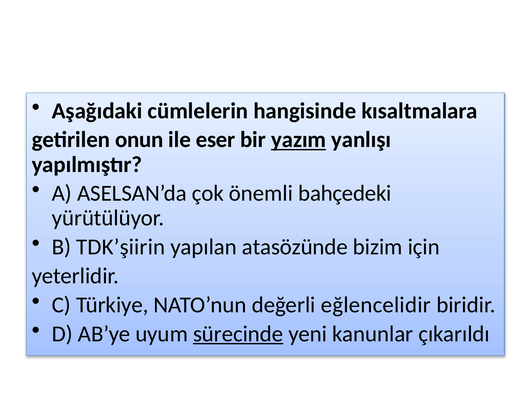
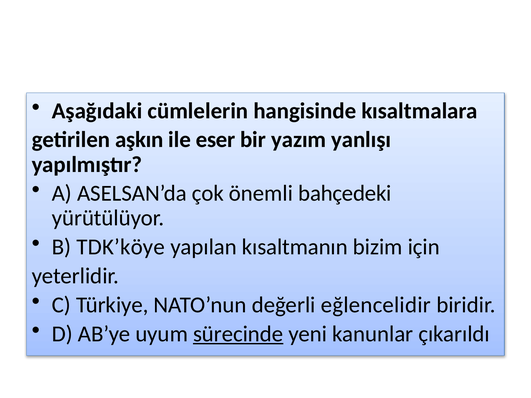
onun: onun -> aşkın
yazım underline: present -> none
TDK’şiirin: TDK’şiirin -> TDK’köye
atasözünde: atasözünde -> kısaltmanın
